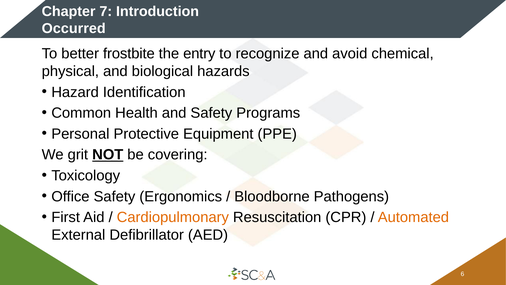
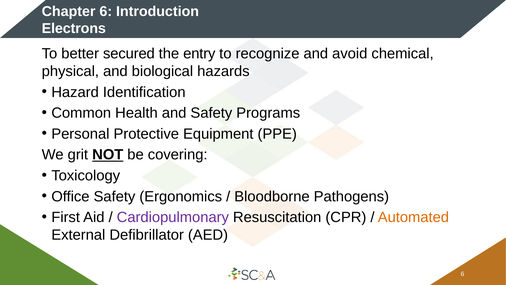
Chapter 7: 7 -> 6
Occurred: Occurred -> Electrons
frostbite: frostbite -> secured
Cardiopulmonary colour: orange -> purple
